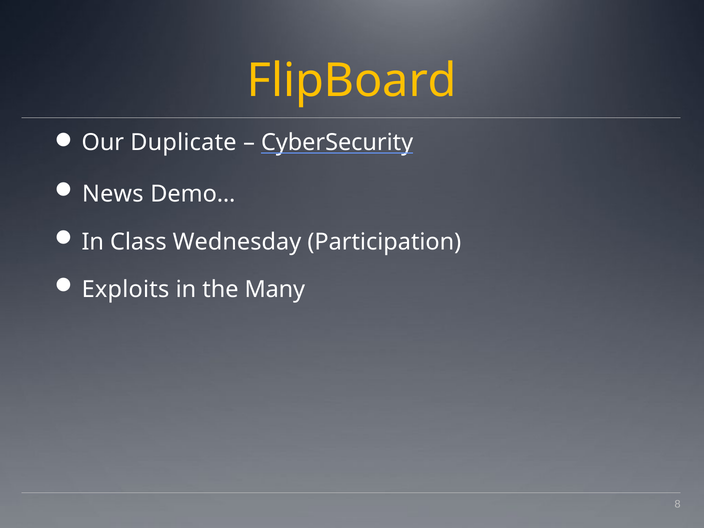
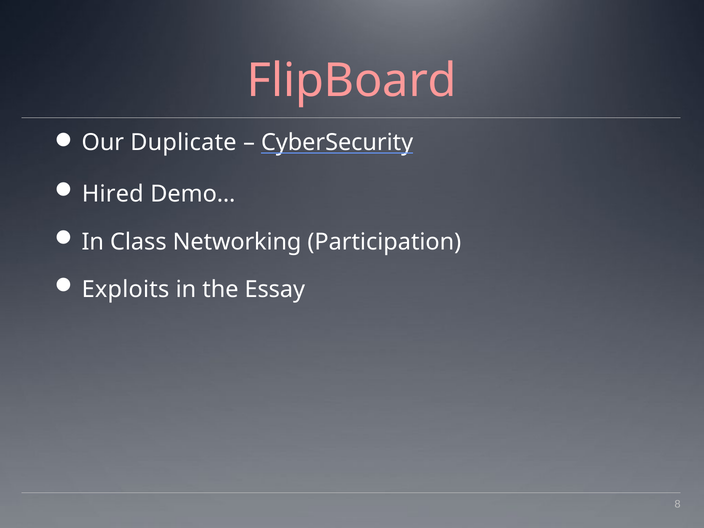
FlipBoard colour: yellow -> pink
News: News -> Hired
Wednesday: Wednesday -> Networking
Many: Many -> Essay
